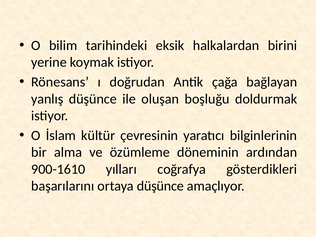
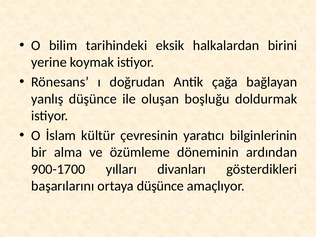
900-1610: 900-1610 -> 900-1700
coğrafya: coğrafya -> divanları
